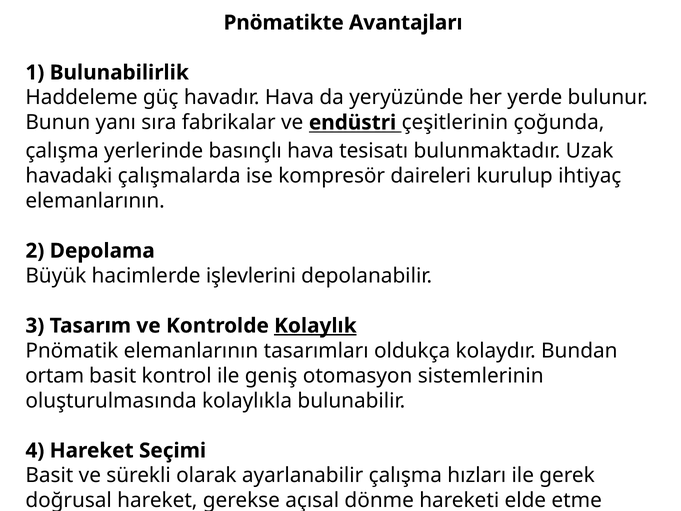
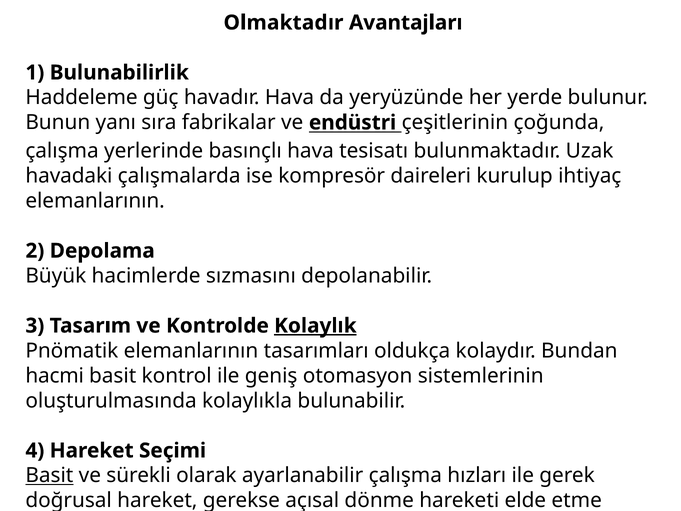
Pnömatikte: Pnömatikte -> Olmaktadır
işlevlerini: işlevlerini -> sızmasını
ortam: ortam -> hacmi
Basit at (49, 475) underline: none -> present
